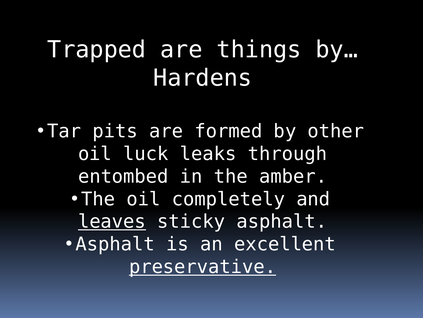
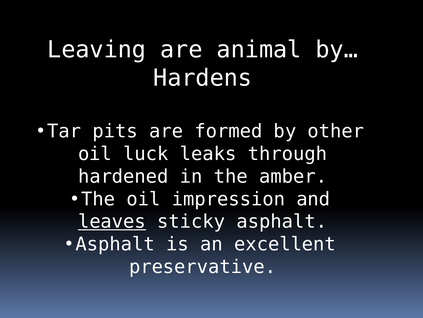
Trapped: Trapped -> Leaving
things: things -> animal
entombed: entombed -> hardened
completely: completely -> impression
preservative underline: present -> none
